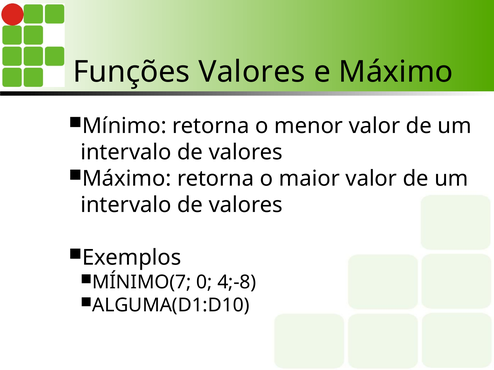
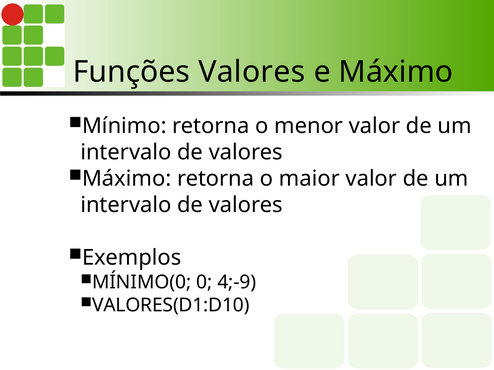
MÍNIMO(7: MÍNIMO(7 -> MÍNIMO(0
4;-8: 4;-8 -> 4;-9
ALGUMA(D1:D10: ALGUMA(D1:D10 -> VALORES(D1:D10
